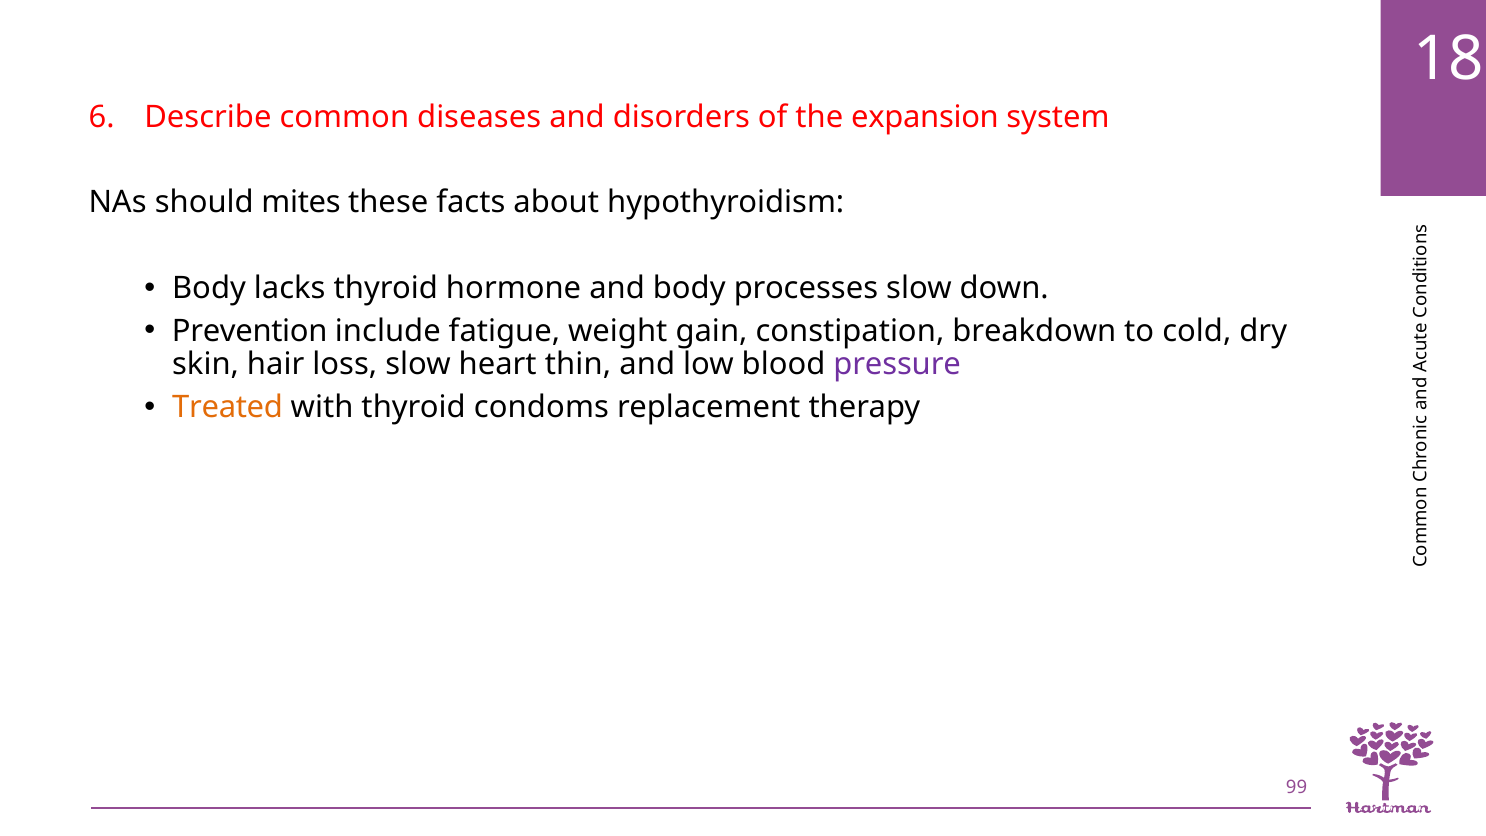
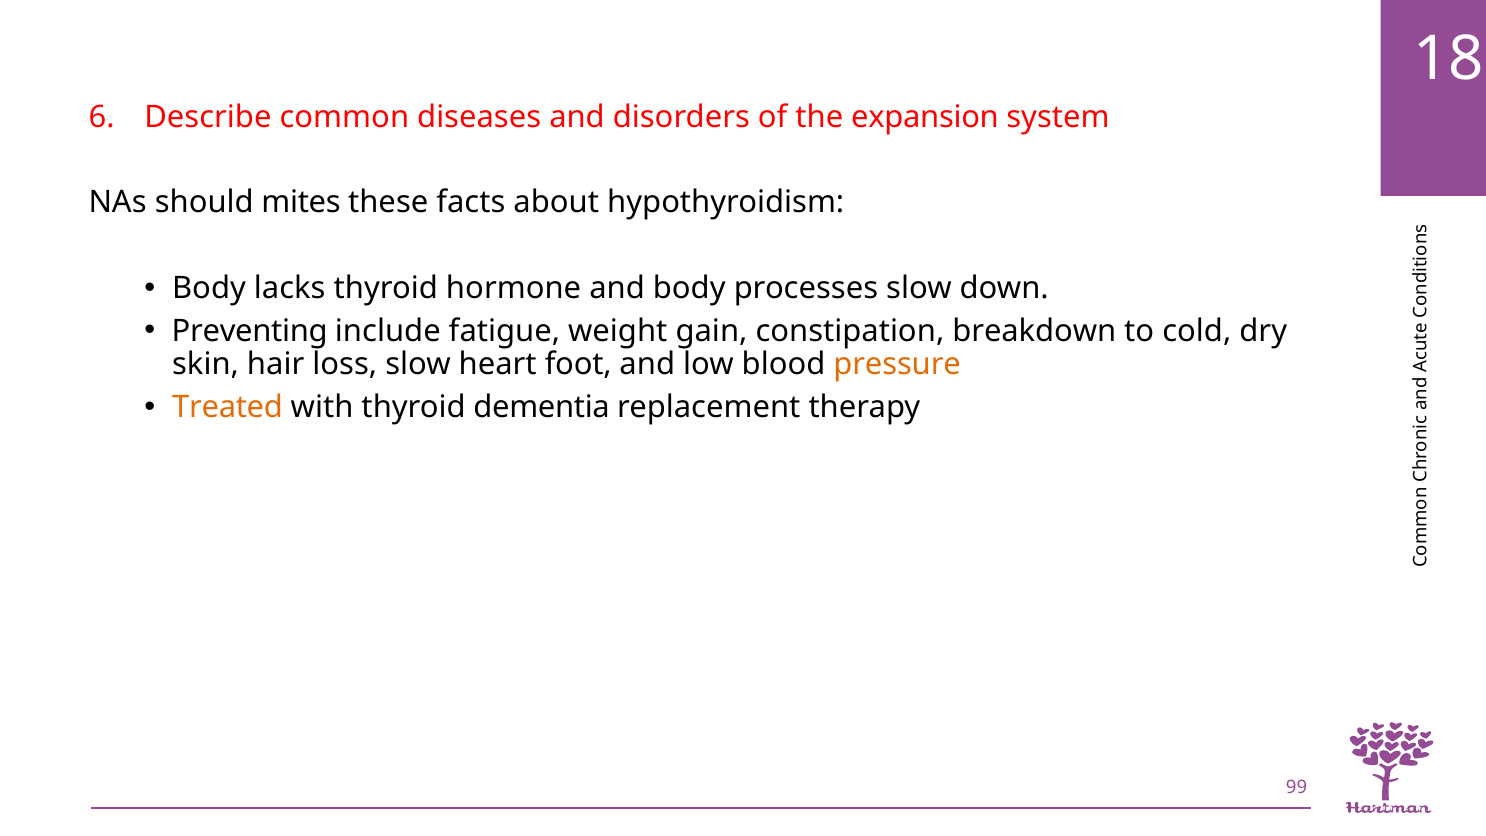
Prevention: Prevention -> Preventing
thin: thin -> foot
pressure colour: purple -> orange
condoms: condoms -> dementia
